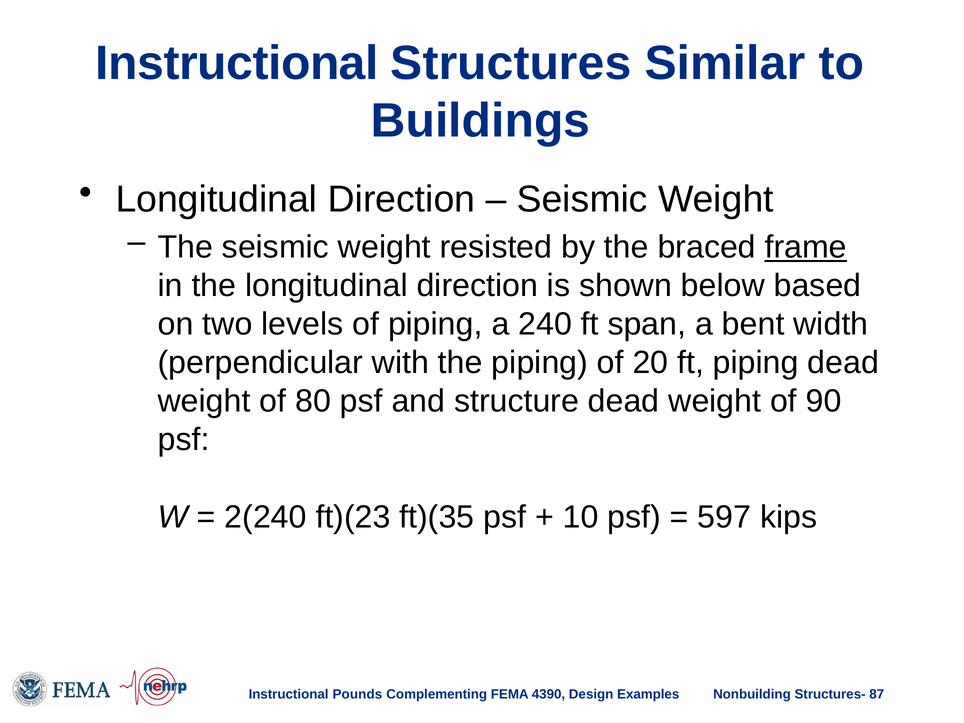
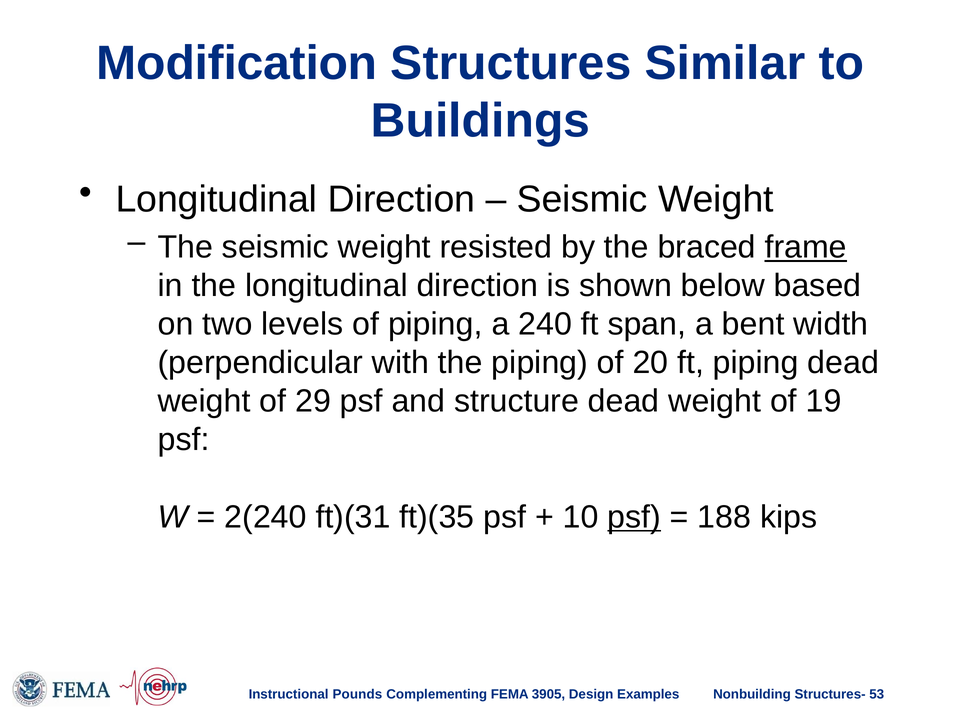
Instructional at (237, 63): Instructional -> Modification
80: 80 -> 29
90: 90 -> 19
ft)(23: ft)(23 -> ft)(31
psf at (634, 517) underline: none -> present
597: 597 -> 188
4390: 4390 -> 3905
87: 87 -> 53
